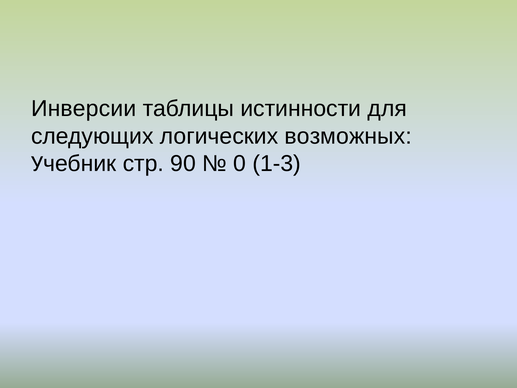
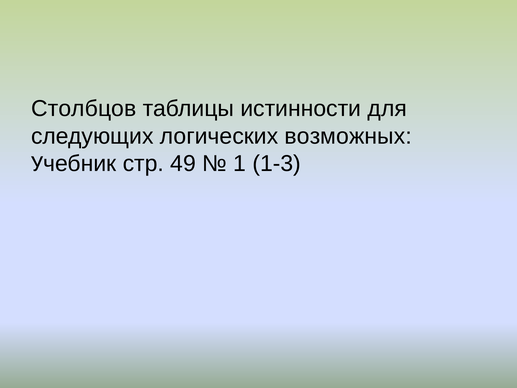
Инверсии: Инверсии -> Столбцов
90: 90 -> 49
0: 0 -> 1
